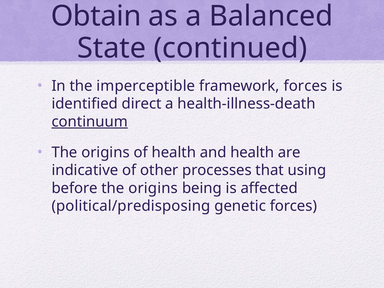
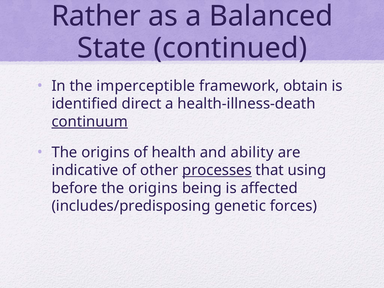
Obtain: Obtain -> Rather
framework forces: forces -> obtain
and health: health -> ability
processes underline: none -> present
political/predisposing: political/predisposing -> includes/predisposing
